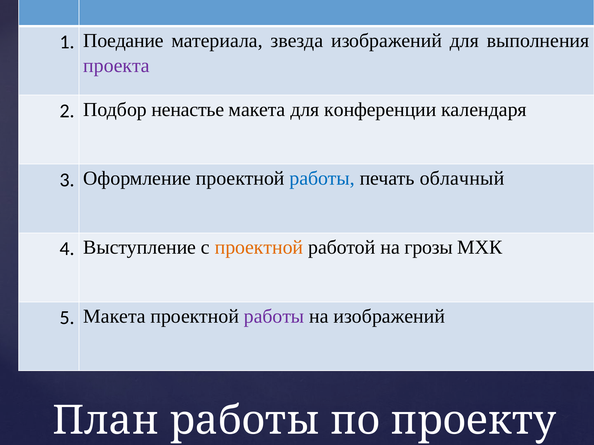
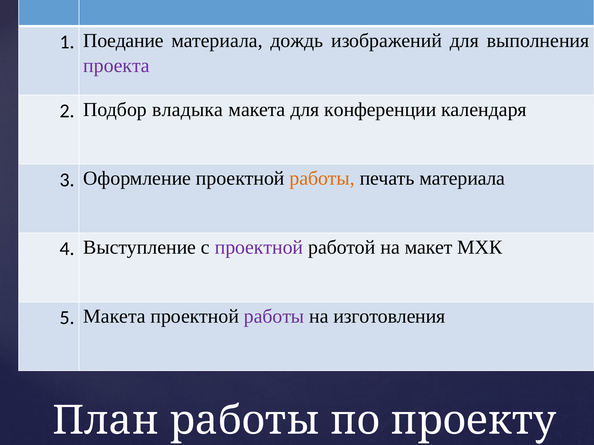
звезда: звезда -> дождь
ненастье: ненастье -> владыка
работы at (322, 179) colour: blue -> orange
печать облачный: облачный -> материала
проектной at (259, 248) colour: orange -> purple
грозы: грозы -> макет
на изображений: изображений -> изготовления
